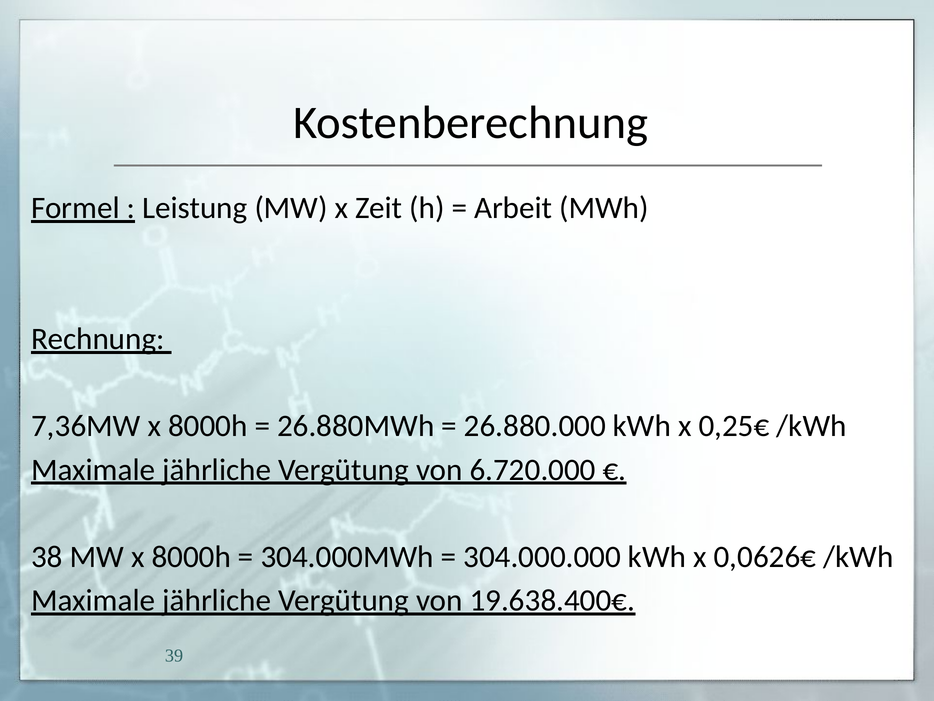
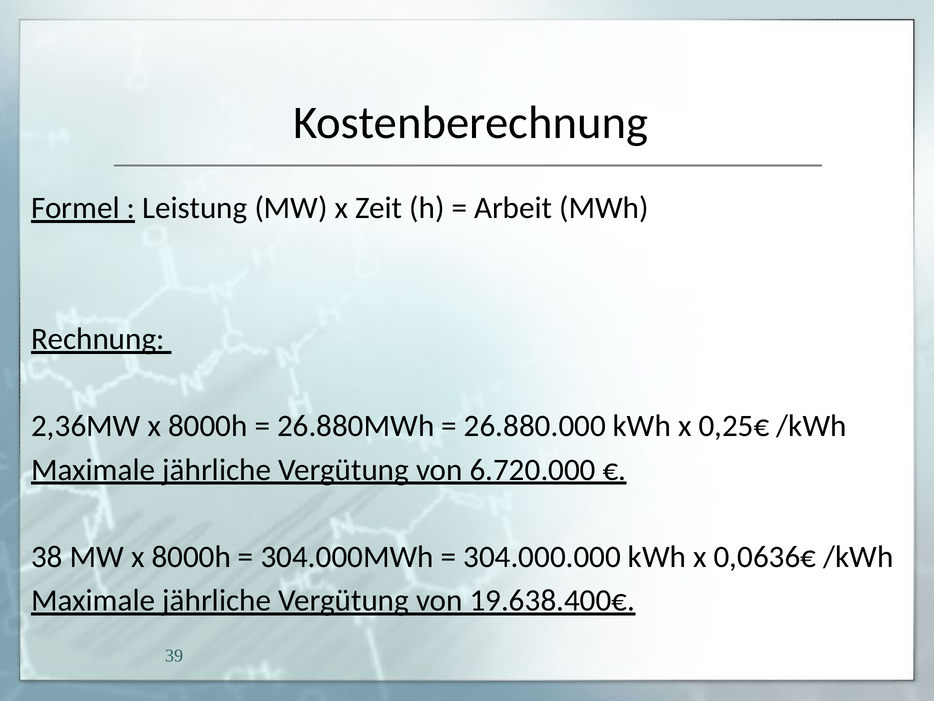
7,36MW: 7,36MW -> 2,36MW
0,0626€: 0,0626€ -> 0,0636€
